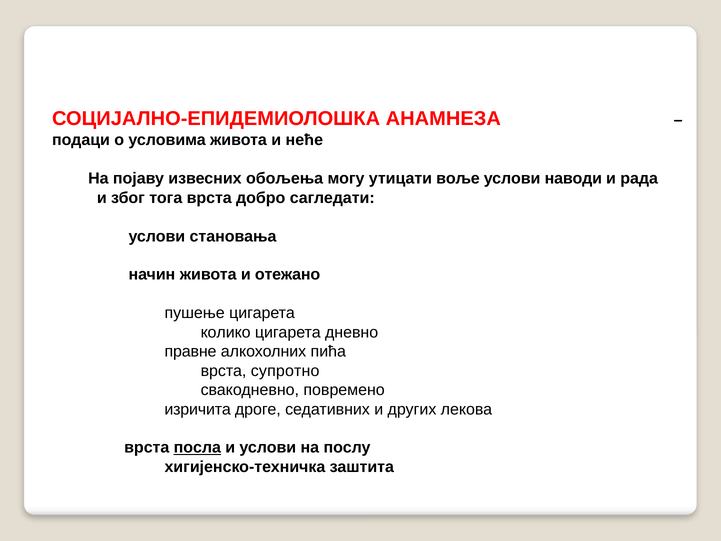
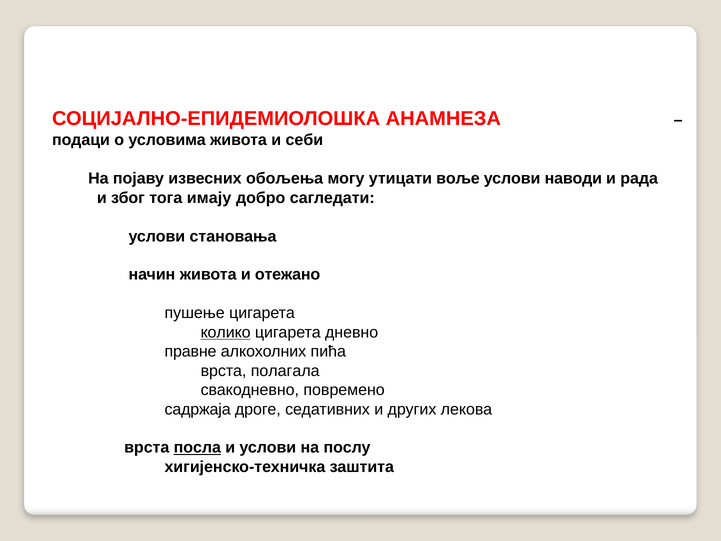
неће: неће -> себи
тога врста: врста -> имају
колико underline: none -> present
супротно: супротно -> полагала
изричита: изричита -> садржаја
